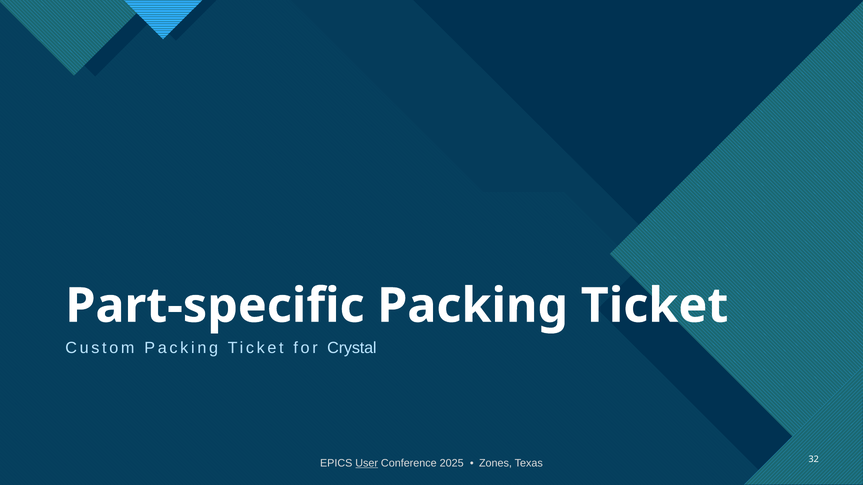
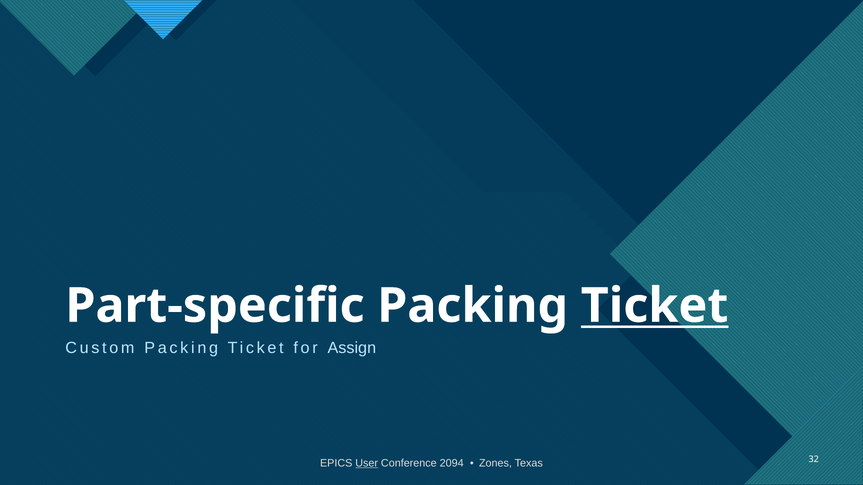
Ticket at (655, 306) underline: none -> present
Crystal: Crystal -> Assign
2025: 2025 -> 2094
